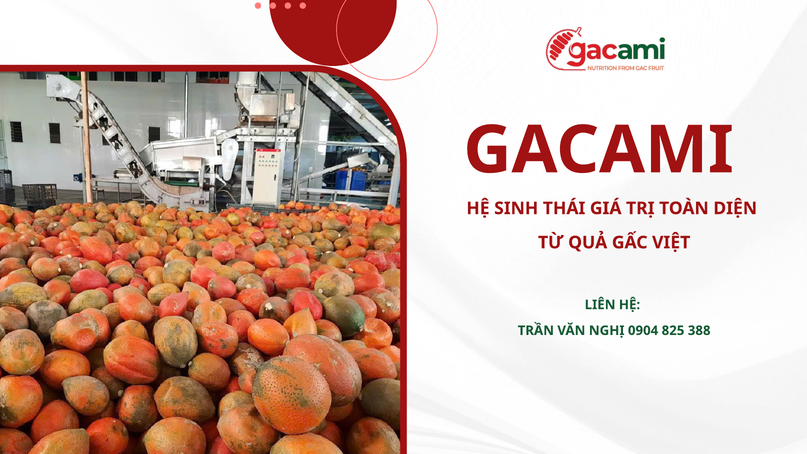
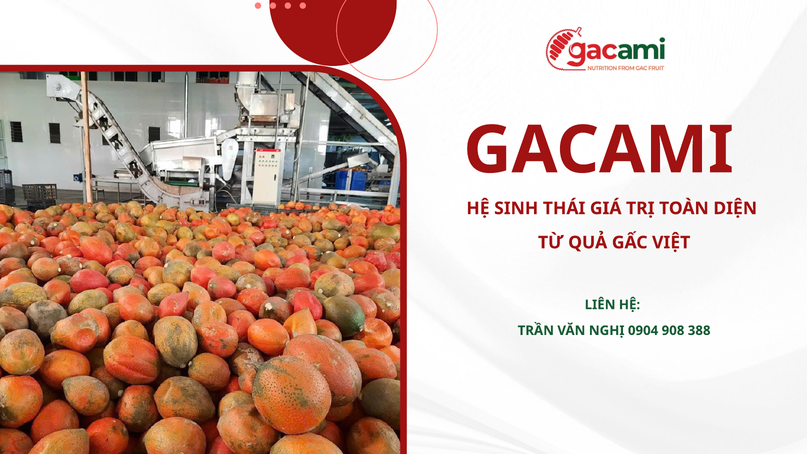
825: 825 -> 908
